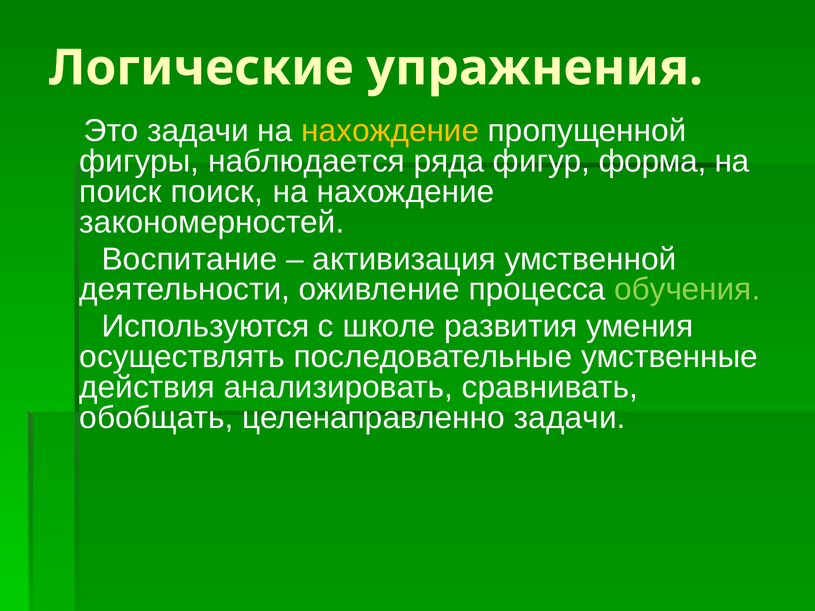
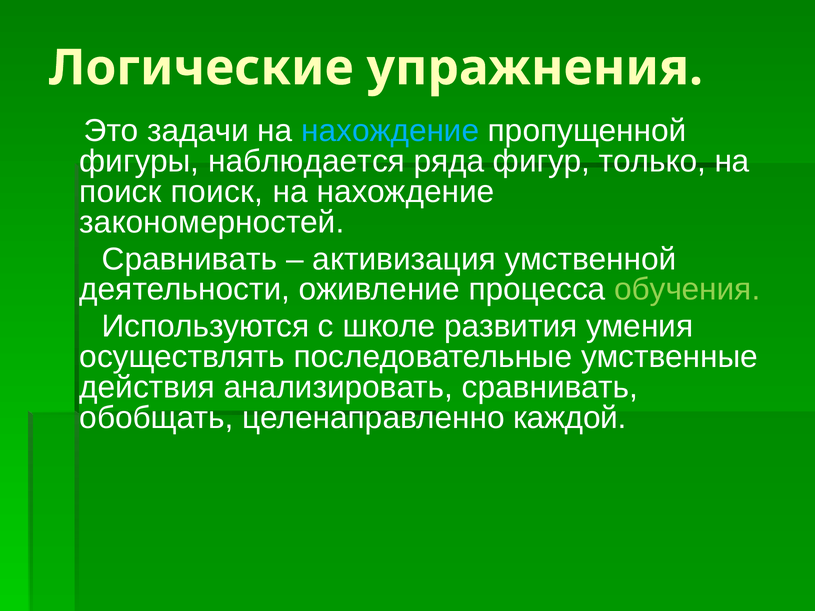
нахождение at (390, 131) colour: yellow -> light blue
форма: форма -> только
Воспитание at (189, 259): Воспитание -> Сравнивать
целенаправленно задачи: задачи -> каждой
